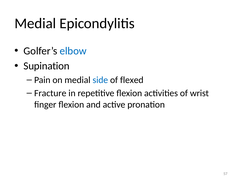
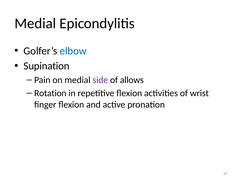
side colour: blue -> purple
flexed: flexed -> allows
Fracture: Fracture -> Rotation
